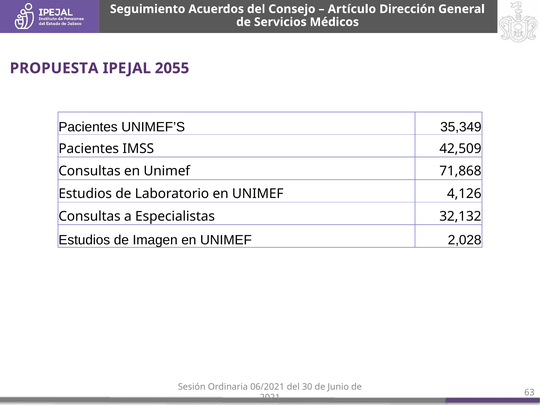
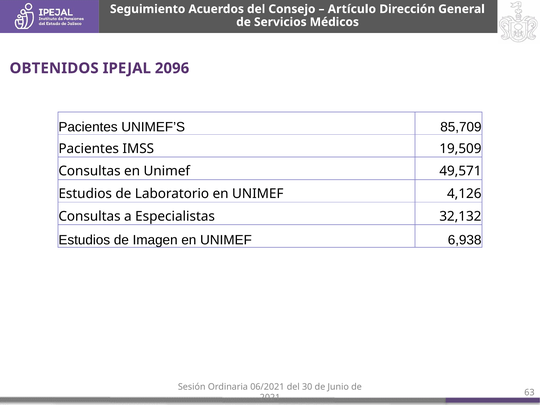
PROPUESTA: PROPUESTA -> OBTENIDOS
2055: 2055 -> 2096
35,349: 35,349 -> 85,709
42,509: 42,509 -> 19,509
71,868: 71,868 -> 49,571
2,028: 2,028 -> 6,938
